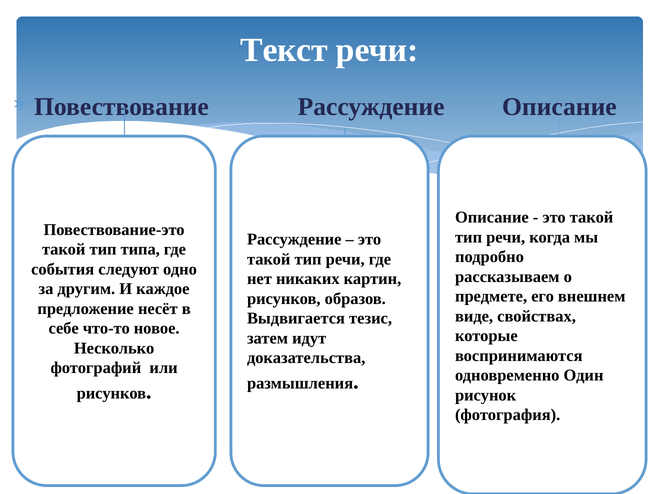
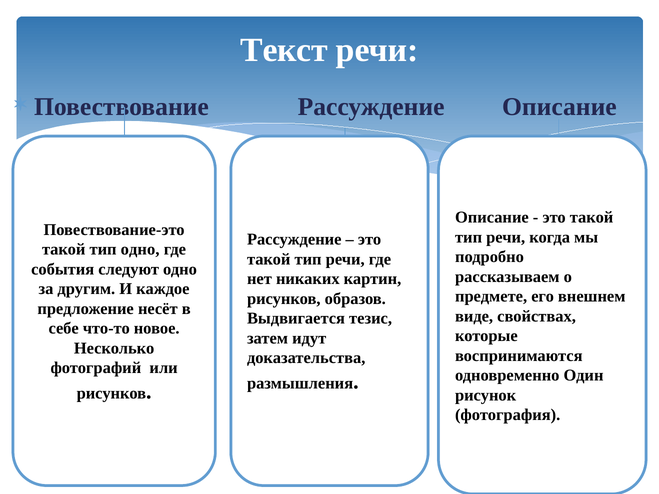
тип типа: типа -> одно
